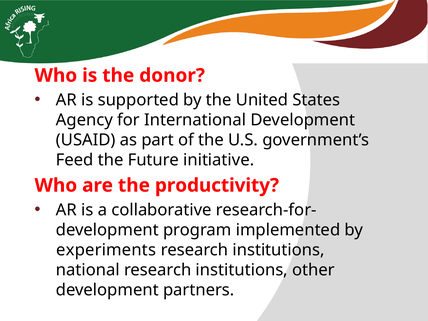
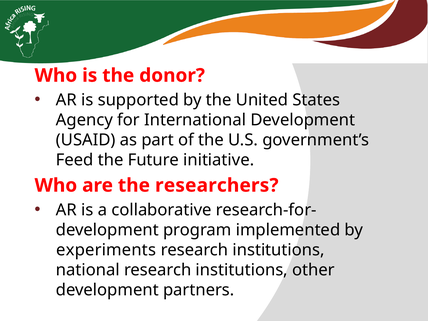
productivity: productivity -> researchers
